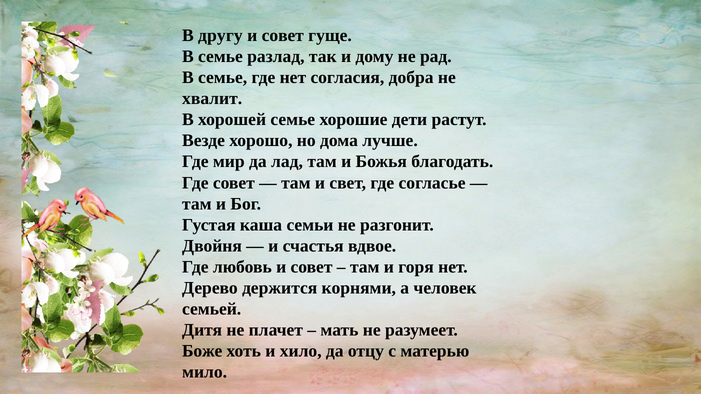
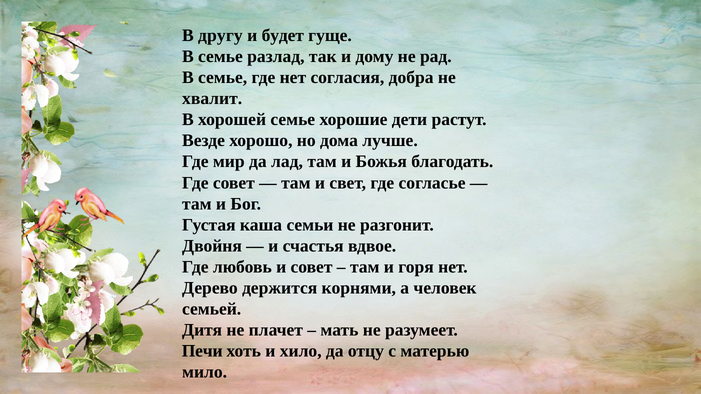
совет at (283, 36): совет -> будет
Боже: Боже -> Печи
